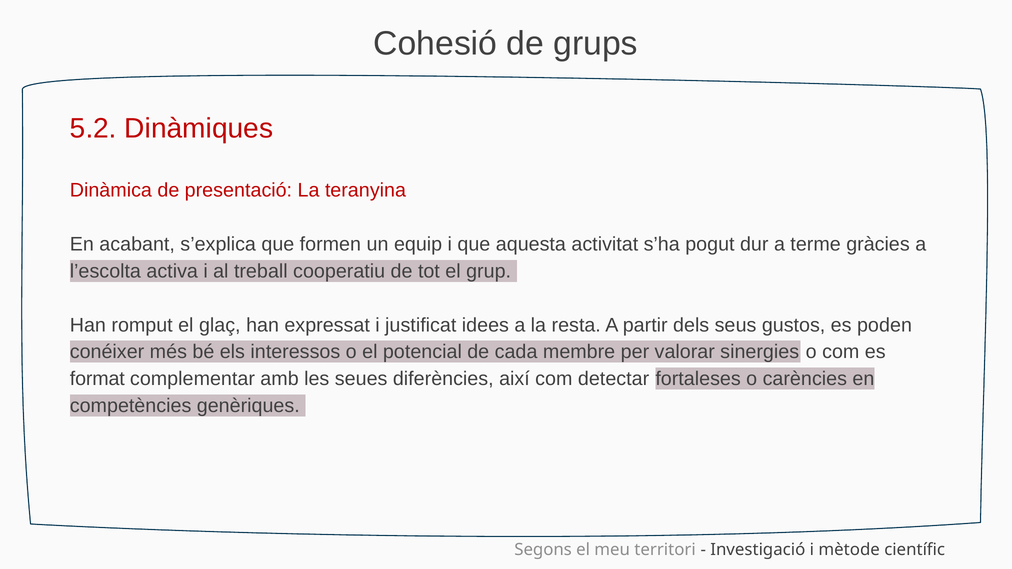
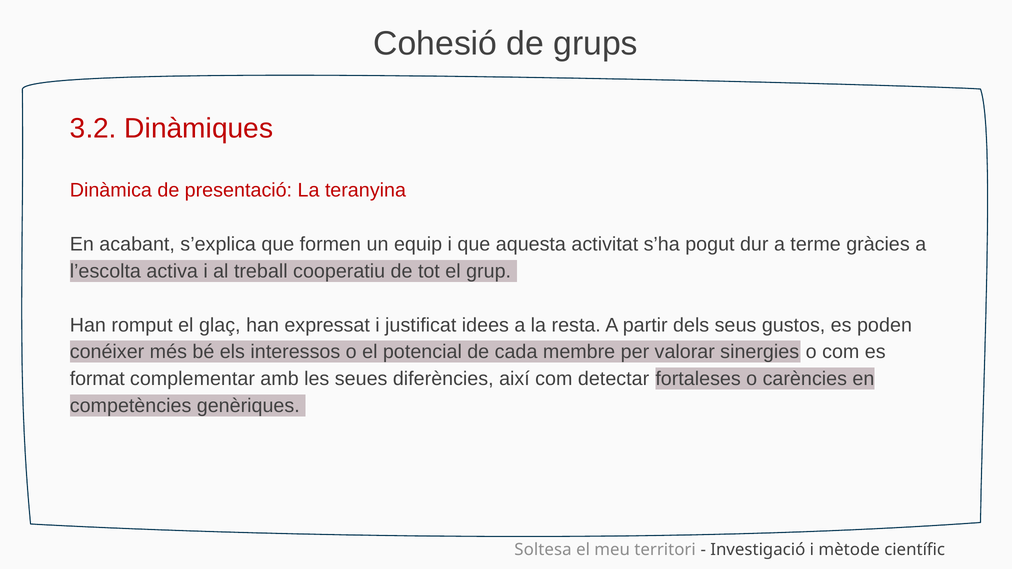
5.2: 5.2 -> 3.2
Segons: Segons -> Soltesa
